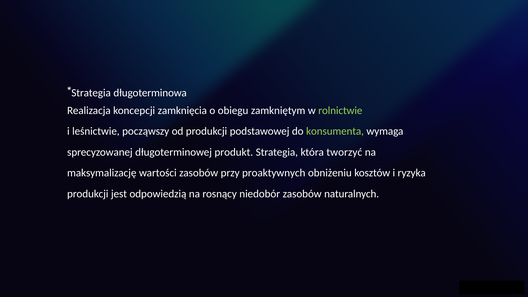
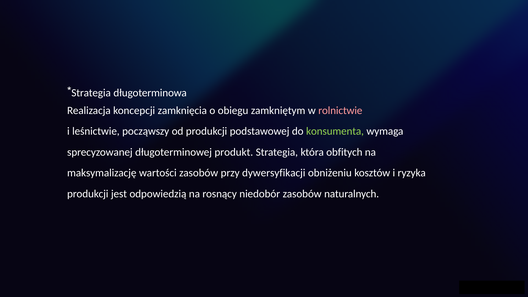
rolnictwie colour: light green -> pink
tworzyć: tworzyć -> obfitych
proaktywnych: proaktywnych -> dywersyfikacji
